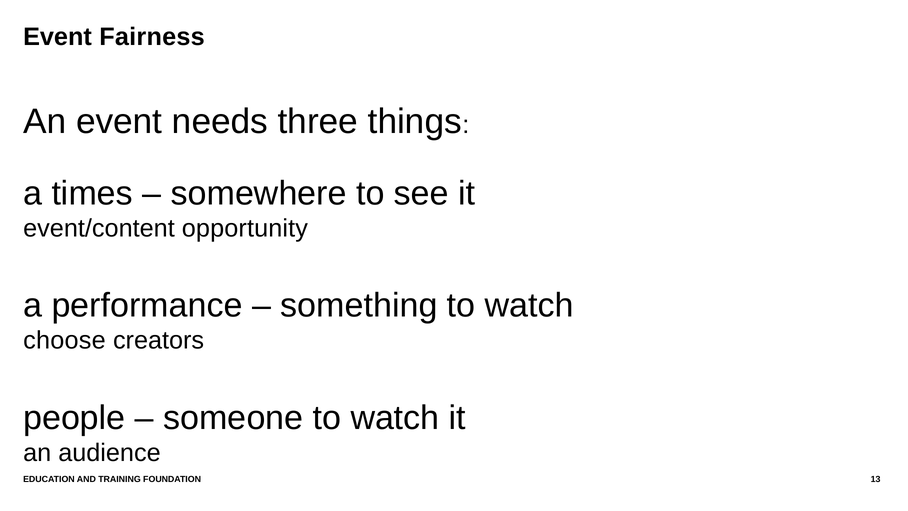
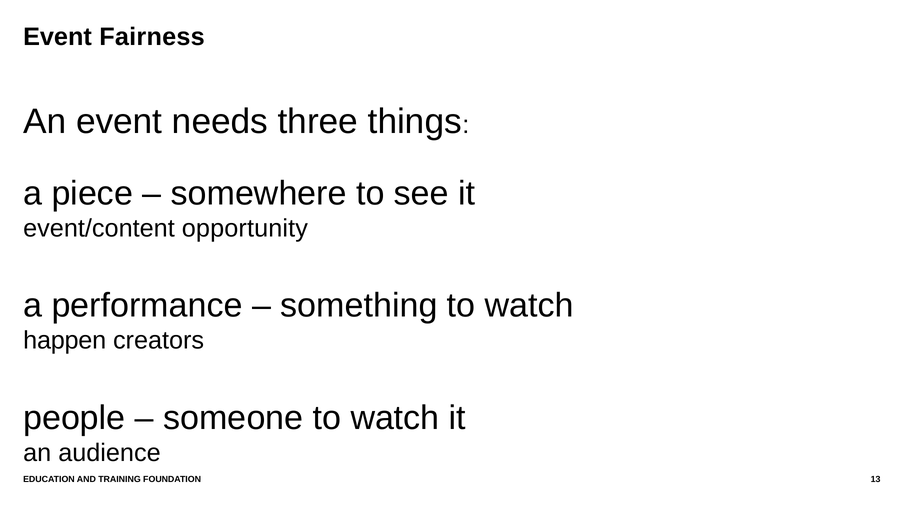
times: times -> piece
choose: choose -> happen
